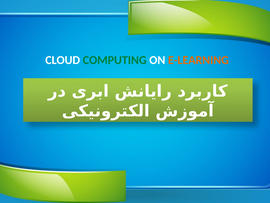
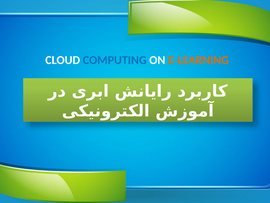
COMPUTING colour: green -> blue
